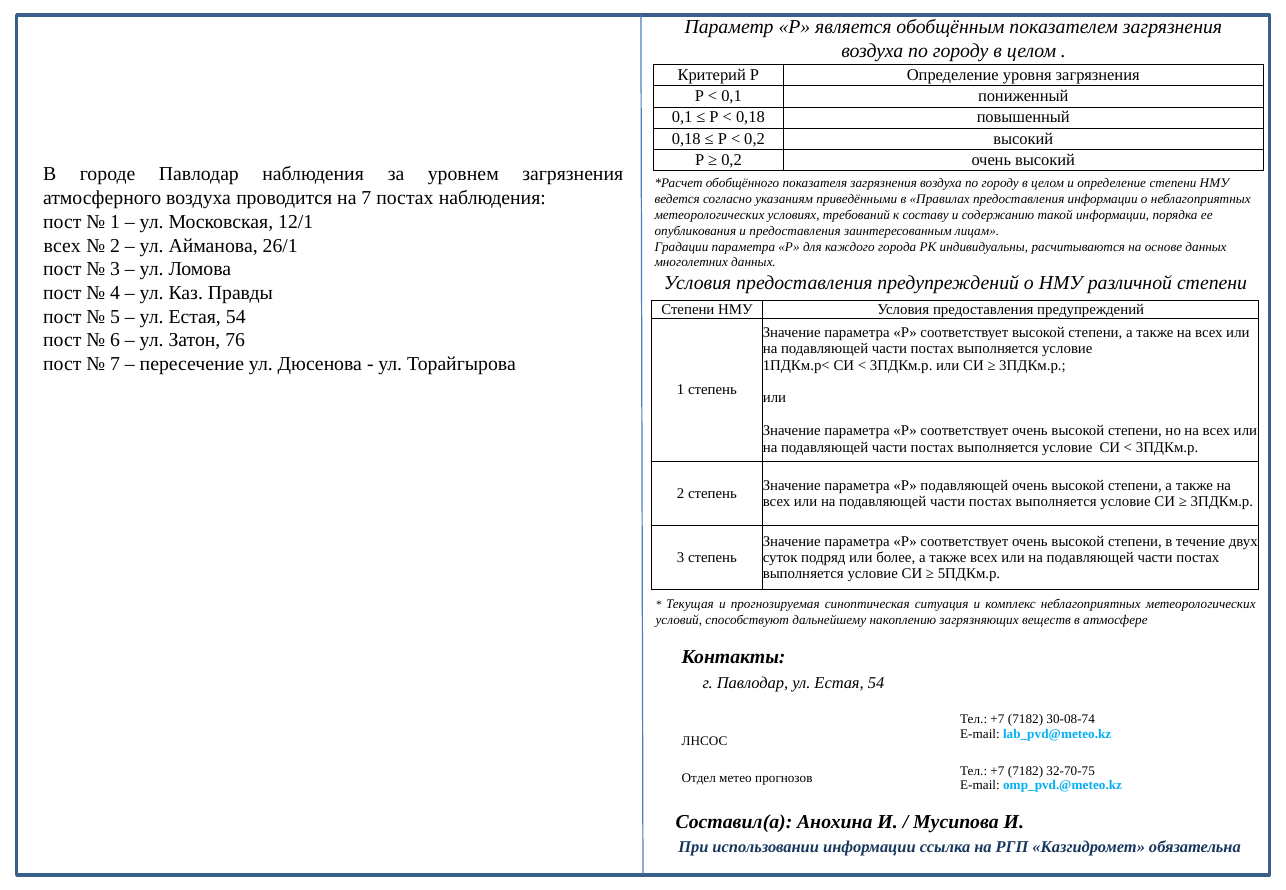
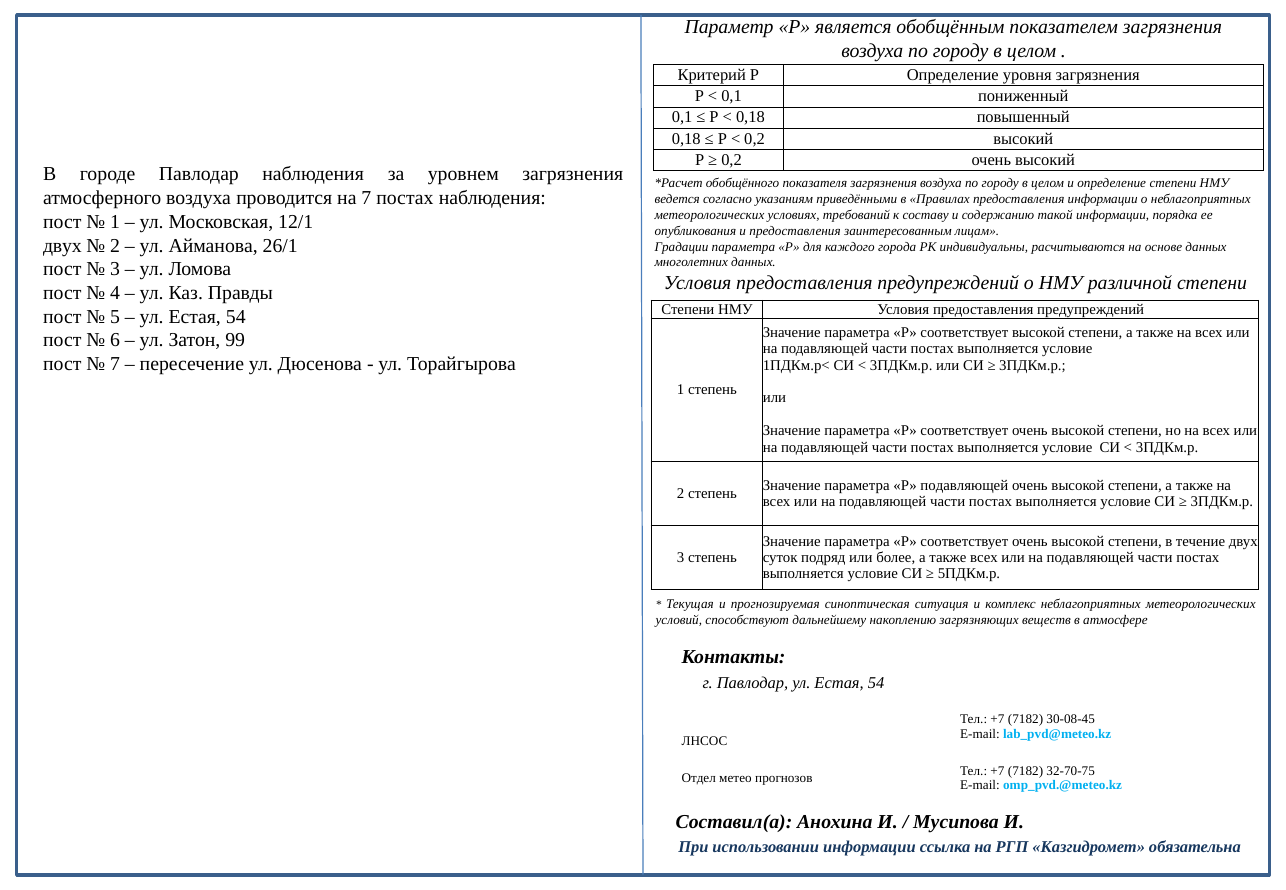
всех at (62, 246): всех -> двух
76: 76 -> 99
30-08-74: 30-08-74 -> 30-08-45
